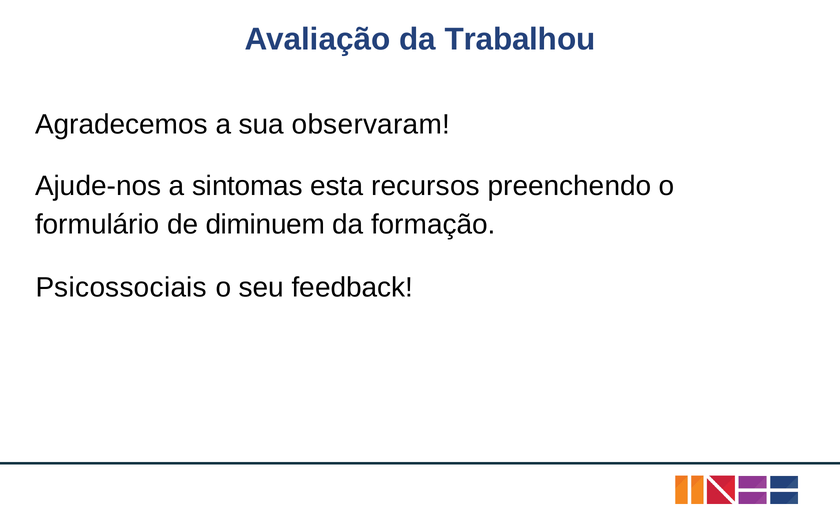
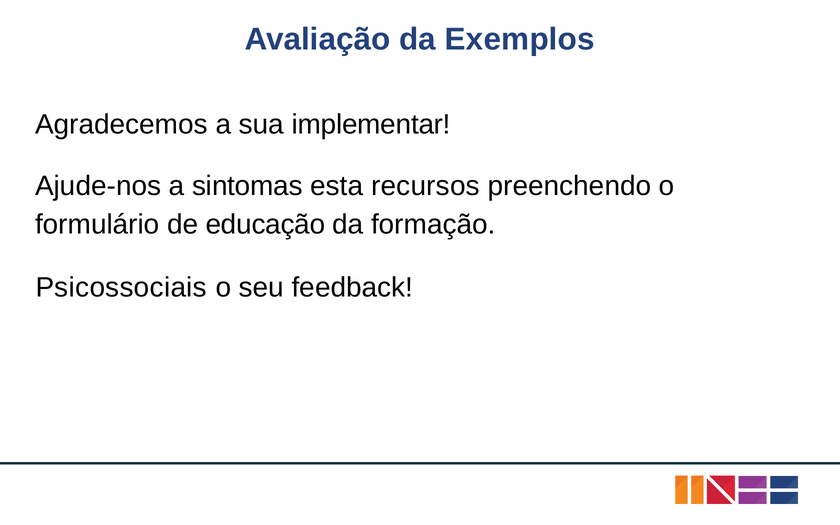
Trabalhou: Trabalhou -> Exemplos
observaram: observaram -> implementar
diminuem: diminuem -> educação
